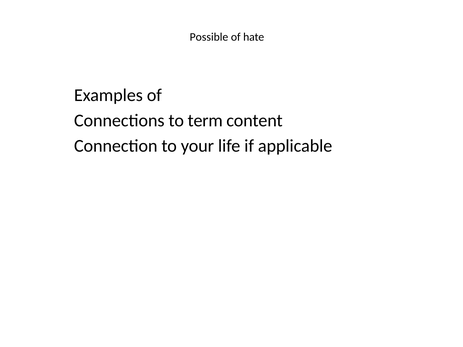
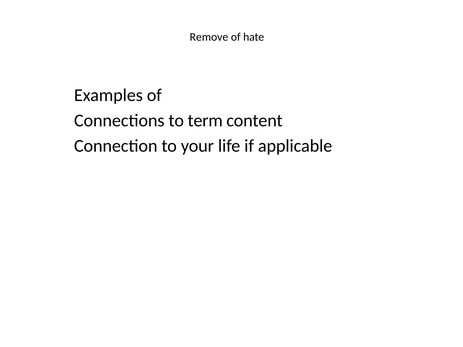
Possible: Possible -> Remove
